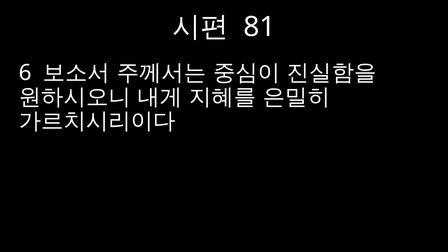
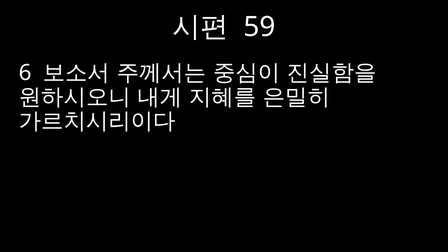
81: 81 -> 59
